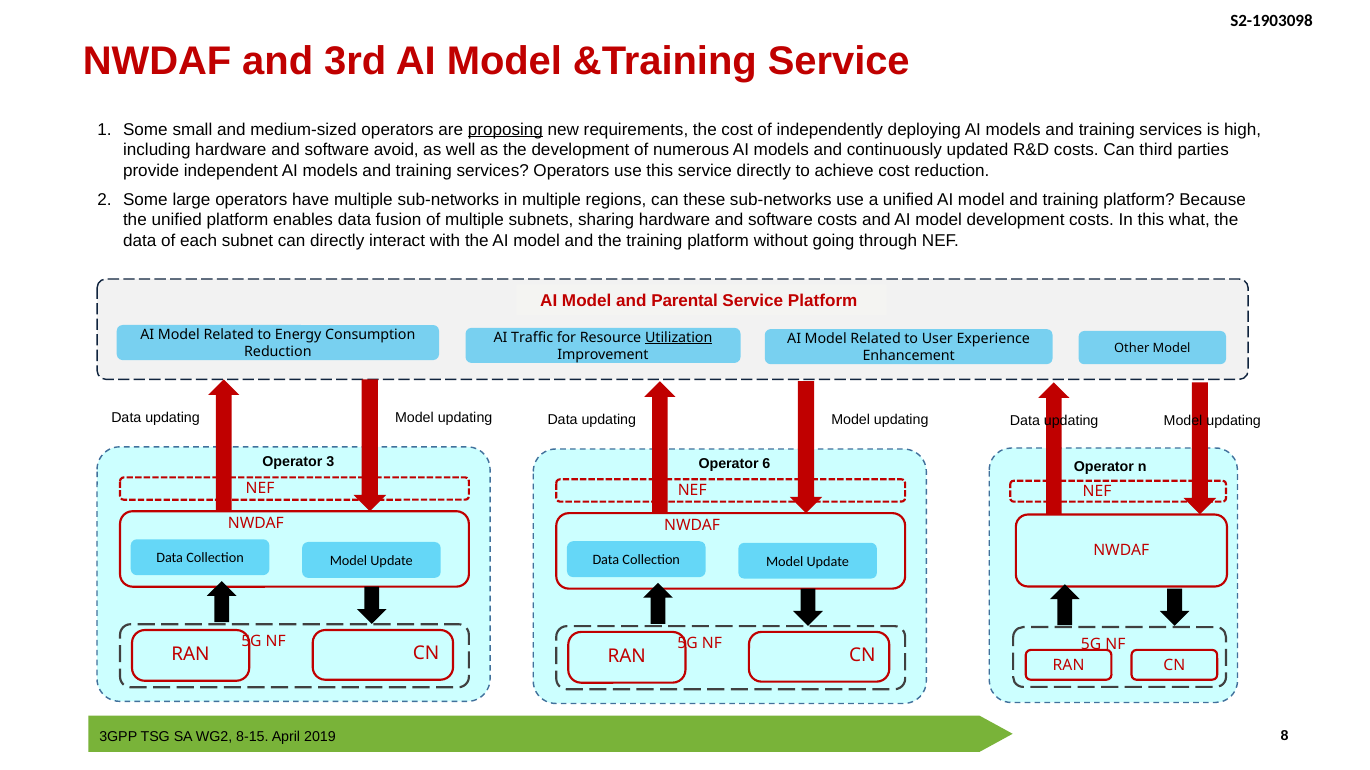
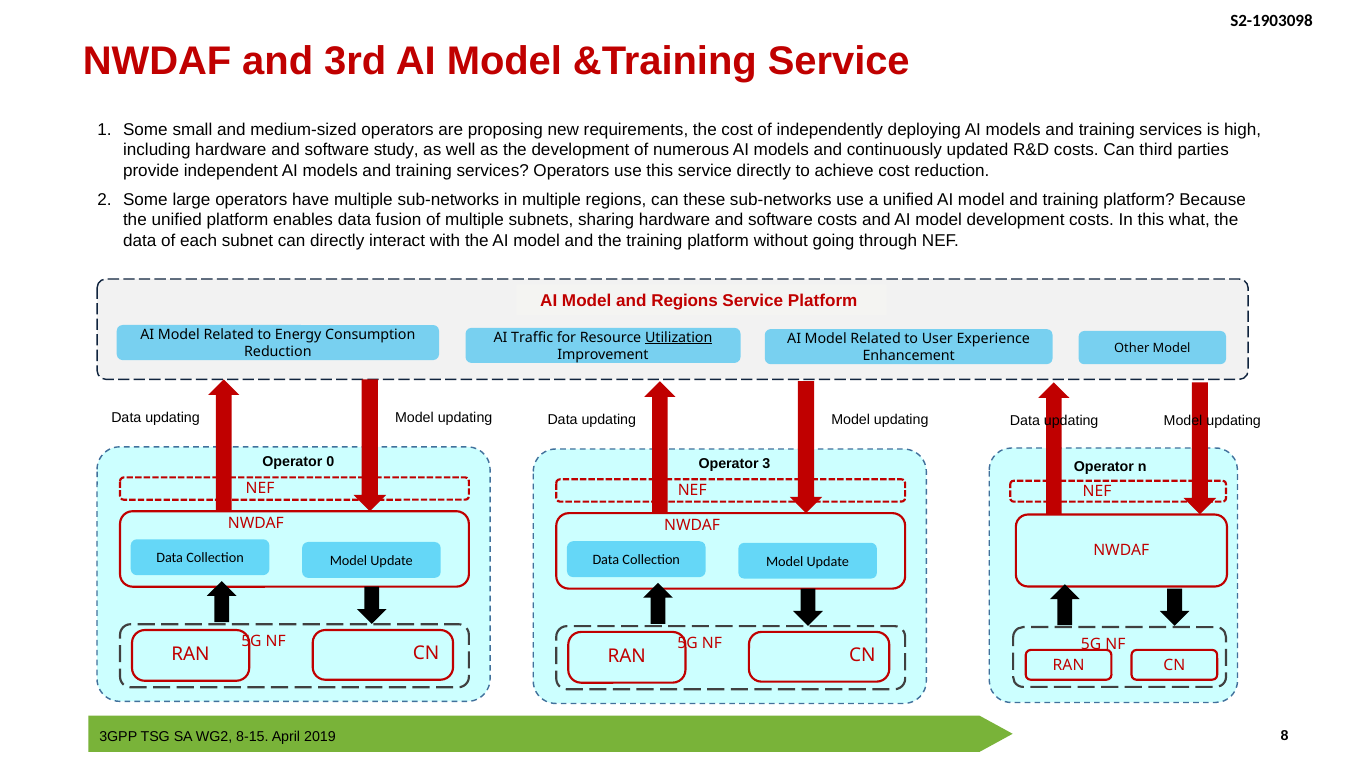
proposing underline: present -> none
avoid: avoid -> study
and Parental: Parental -> Regions
3: 3 -> 0
6: 6 -> 3
